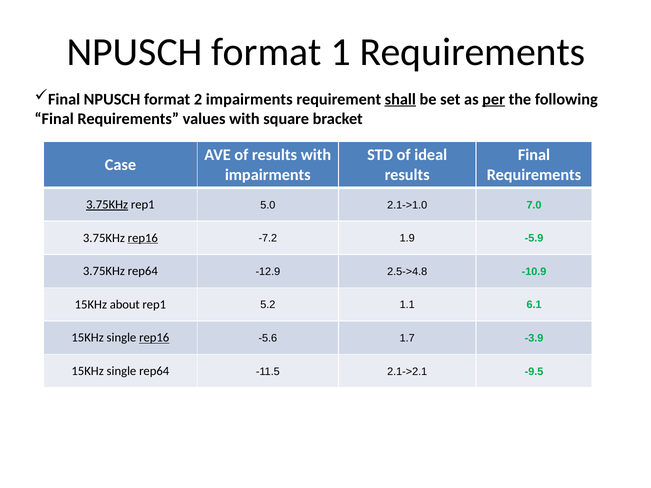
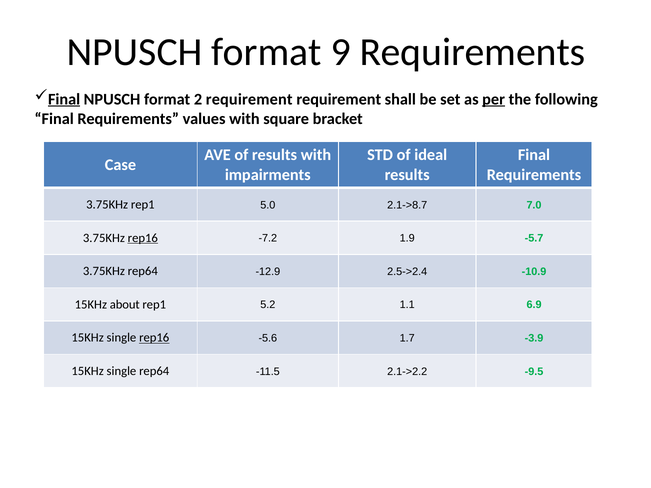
1: 1 -> 9
Final at (64, 99) underline: none -> present
2 impairments: impairments -> requirement
shall underline: present -> none
3.75KHz at (107, 205) underline: present -> none
2.1->1.0: 2.1->1.0 -> 2.1->8.7
-5.9: -5.9 -> -5.7
2.5->4.8: 2.5->4.8 -> 2.5->2.4
6.1: 6.1 -> 6.9
2.1->2.1: 2.1->2.1 -> 2.1->2.2
